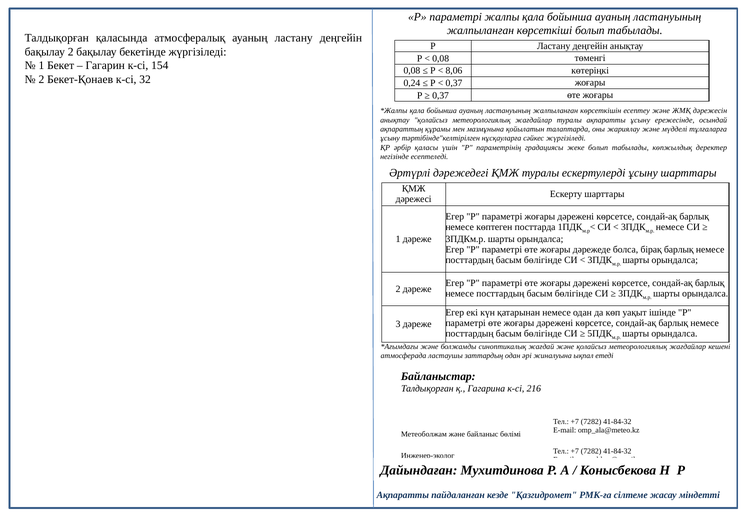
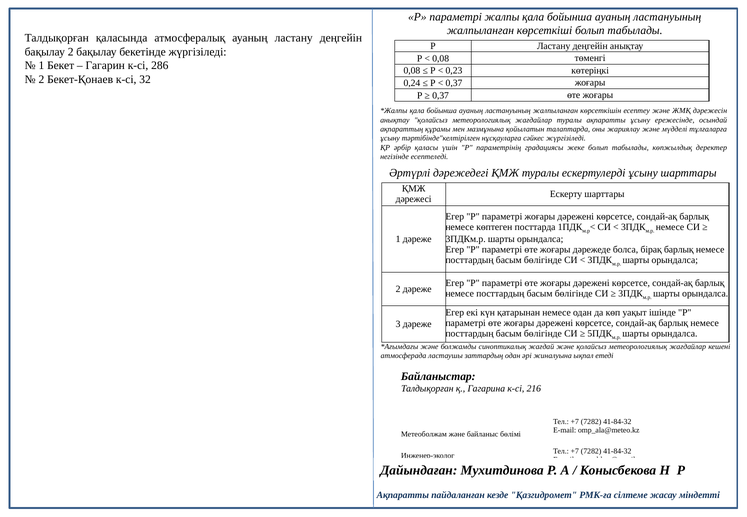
154: 154 -> 286
8,06: 8,06 -> 0,23
